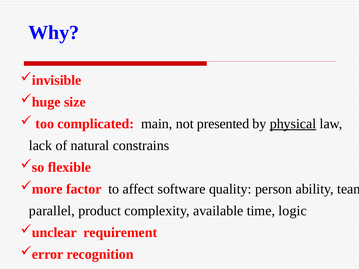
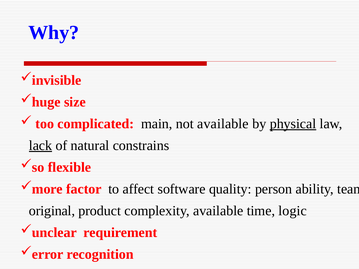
not presented: presented -> available
lack underline: none -> present
parallel: parallel -> original
